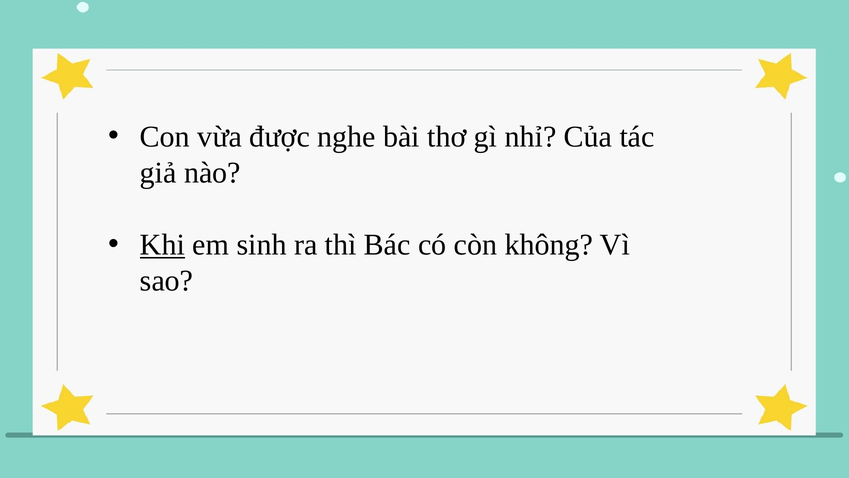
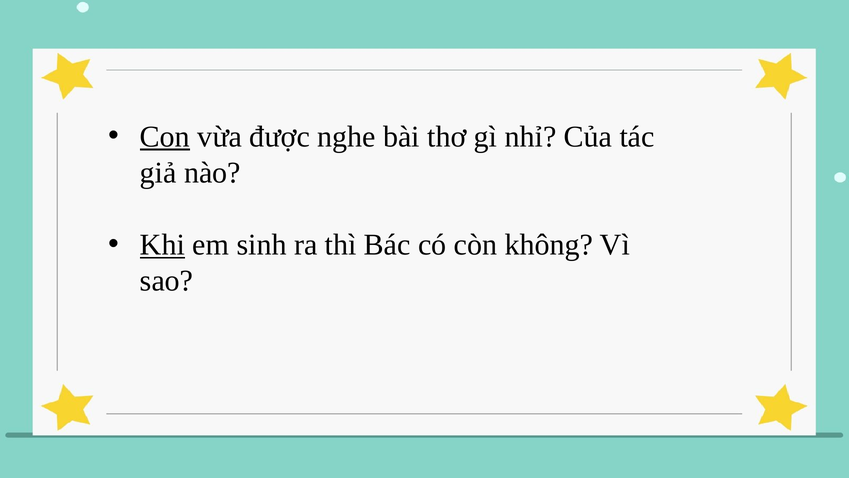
Con underline: none -> present
